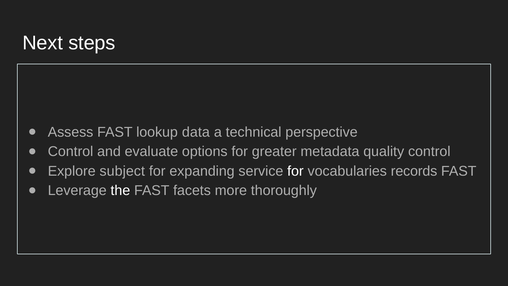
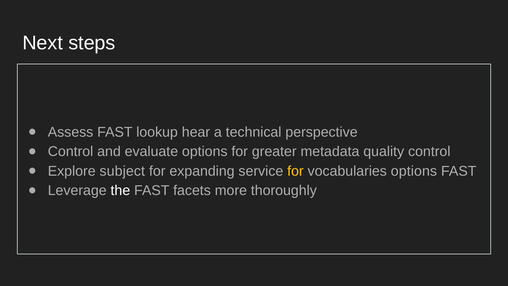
data: data -> hear
for at (295, 171) colour: white -> yellow
vocabularies records: records -> options
